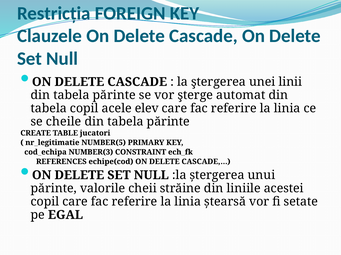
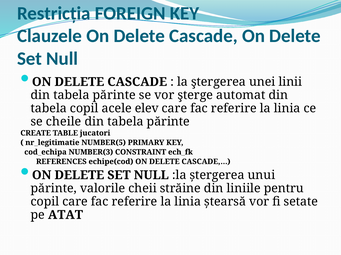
acestei: acestei -> pentru
EGAL: EGAL -> ATAT
